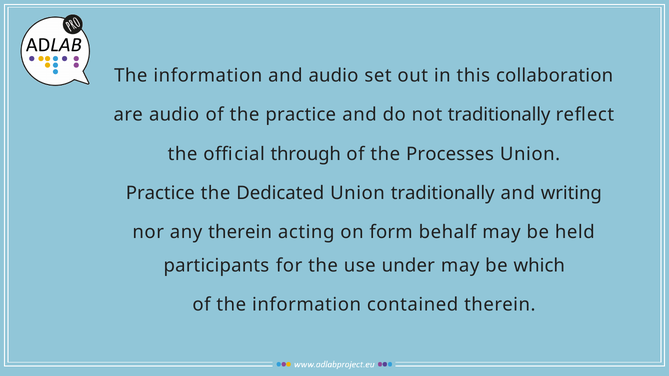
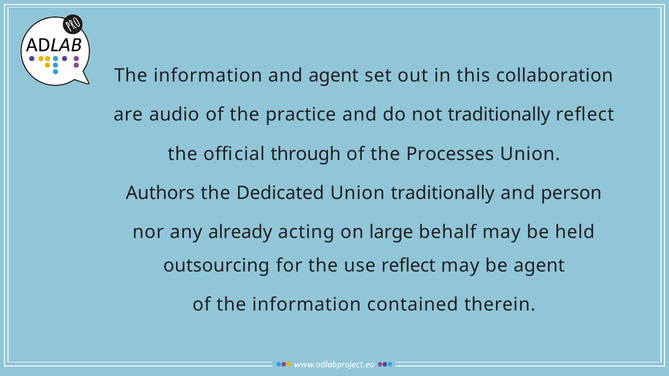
and audio: audio -> agent
Practice at (160, 193): Practice -> Authors
writing: writing -> person
any therein: therein -> already
form: form -> large
participants: participants -> outsourcing
use under: under -> reflect
be which: which -> agent
